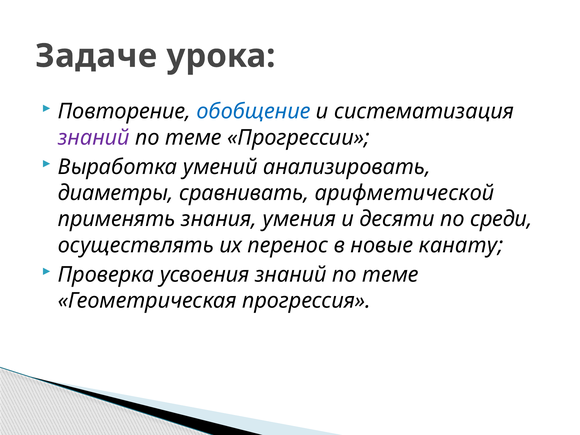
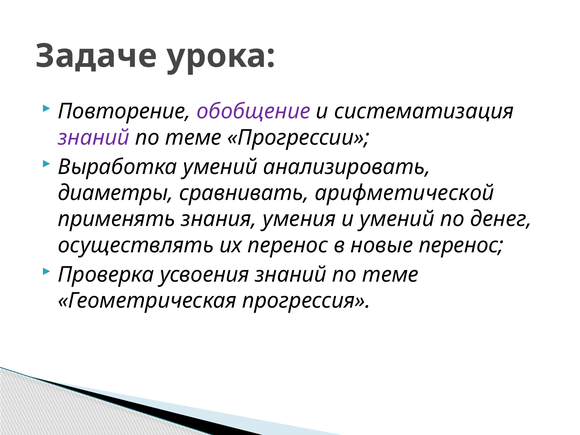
обобщение colour: blue -> purple
и десяти: десяти -> умений
среди: среди -> денег
новые канату: канату -> перенос
